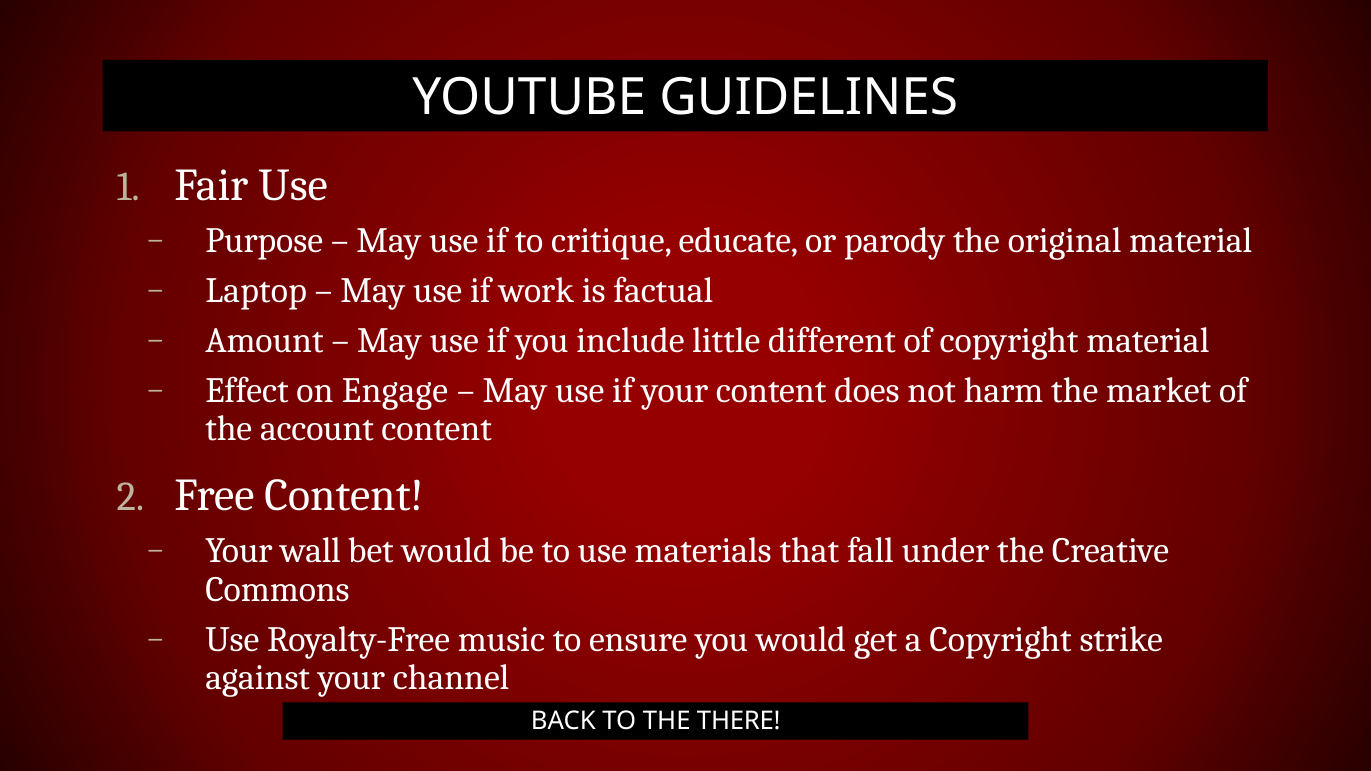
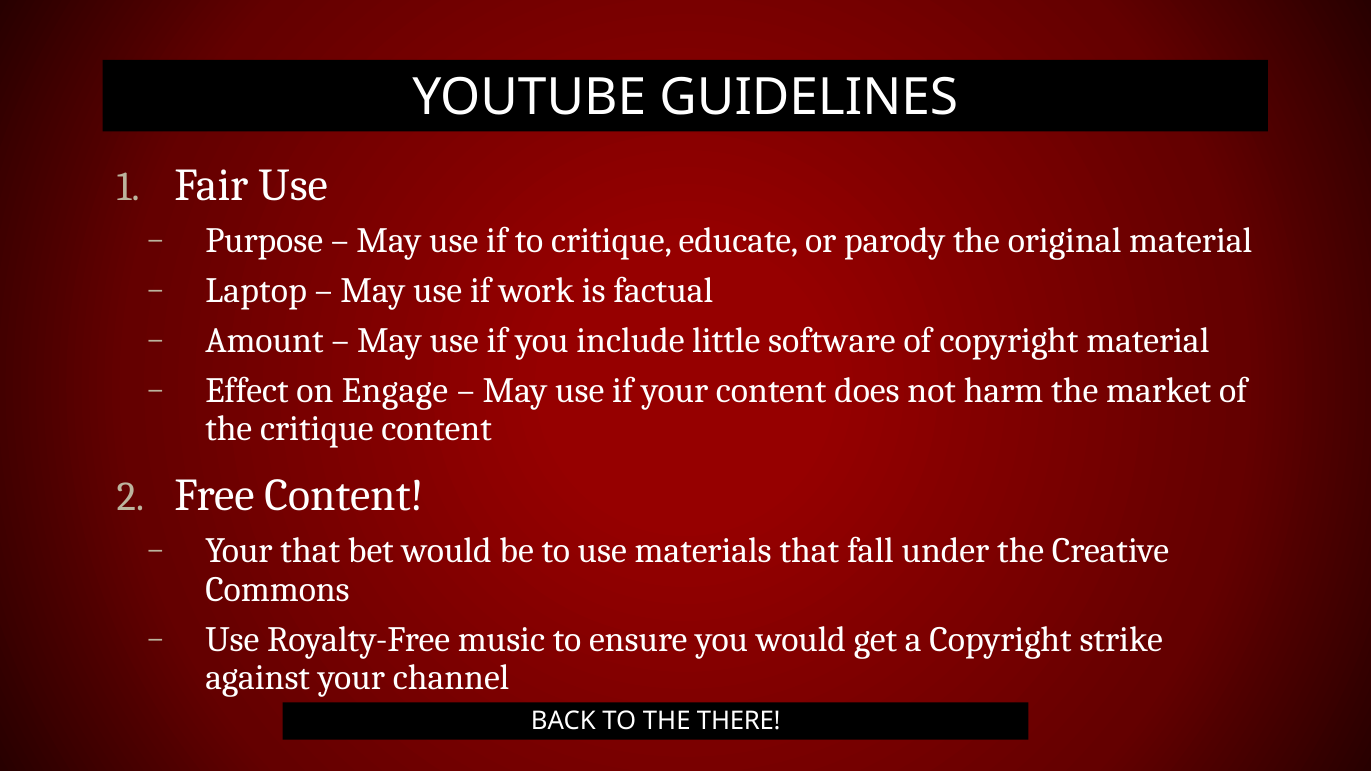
different: different -> software
the account: account -> critique
Your wall: wall -> that
